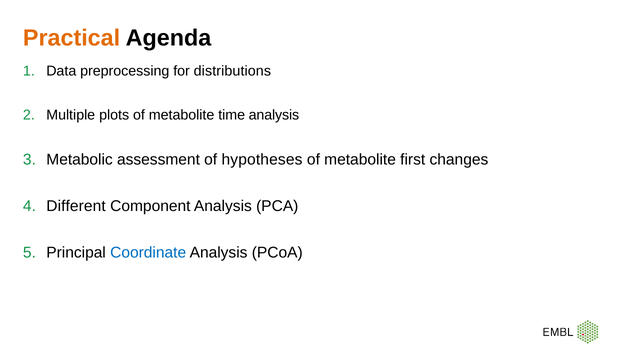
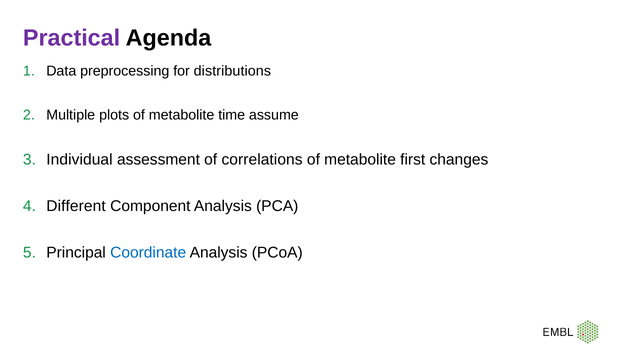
Practical colour: orange -> purple
time analysis: analysis -> assume
Metabolic: Metabolic -> Individual
hypotheses: hypotheses -> correlations
